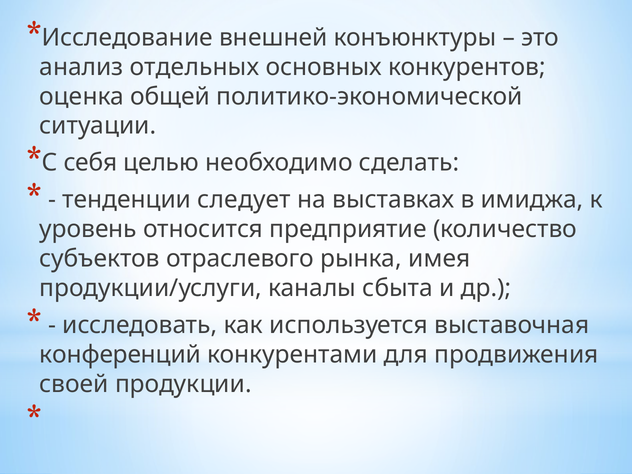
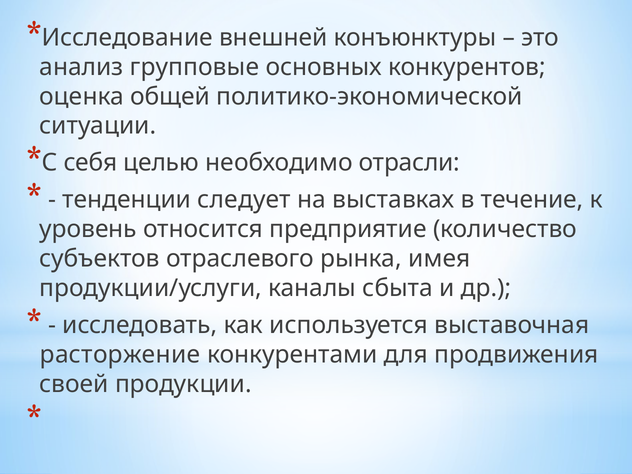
отдельных: отдельных -> групповые
сделать: сделать -> отрасли
имиджа: имиджа -> течение
конференций: конференций -> расторжение
